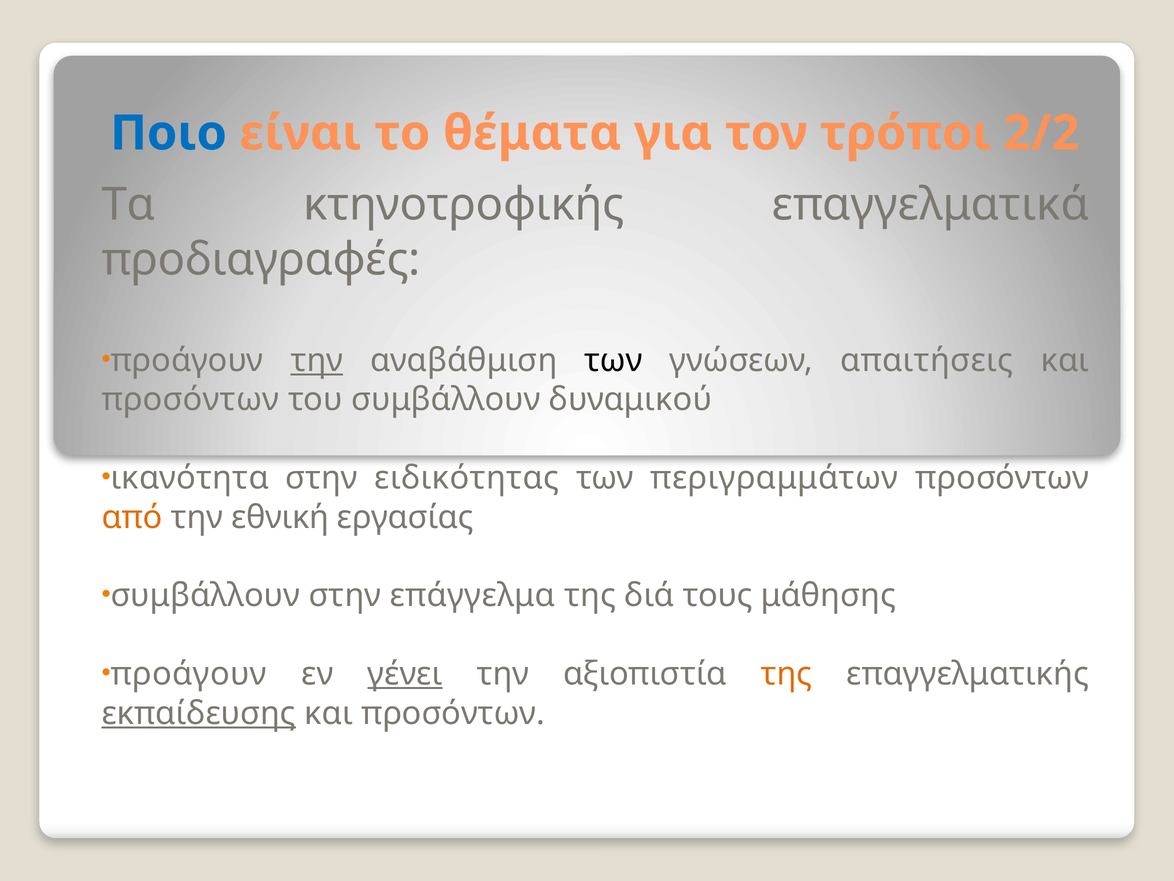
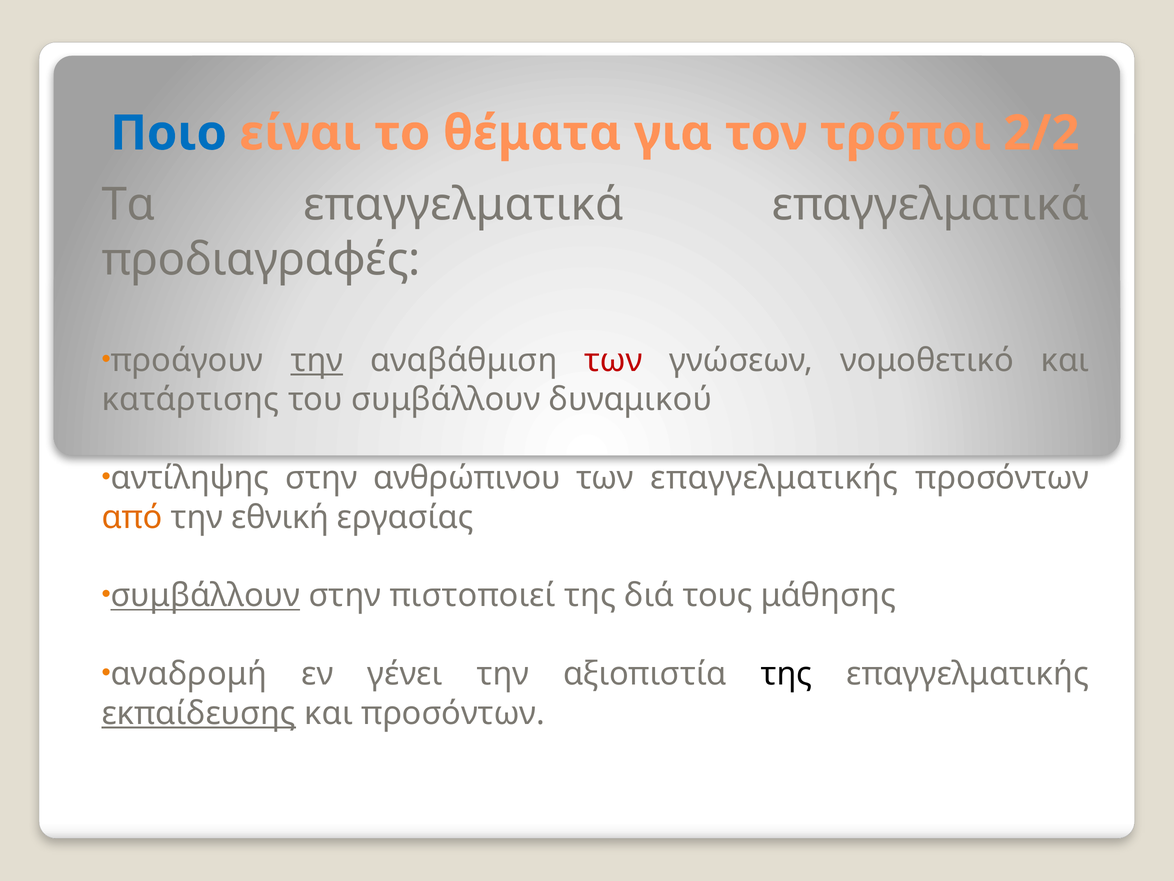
Tα κτηνοτροφικής: κτηνοτροφικής -> επαγγελματικά
των at (613, 360) colour: black -> red
απαιτήσεις: απαιτήσεις -> νομοθετικό
προσόντων at (190, 399): προσόντων -> κατάρτισης
ικανότητα: ικανότητα -> αντίληψης
ειδικότητας: ειδικότητας -> ανθρώπινου
των περιγραμμάτων: περιγραμμάτων -> επαγγελματικής
συμβάλλουν at (205, 595) underline: none -> present
επάγγελμα: επάγγελμα -> πιστοποιεί
προάγουν at (189, 674): προάγουν -> αναδρομή
γένει underline: present -> none
της at (786, 674) colour: orange -> black
